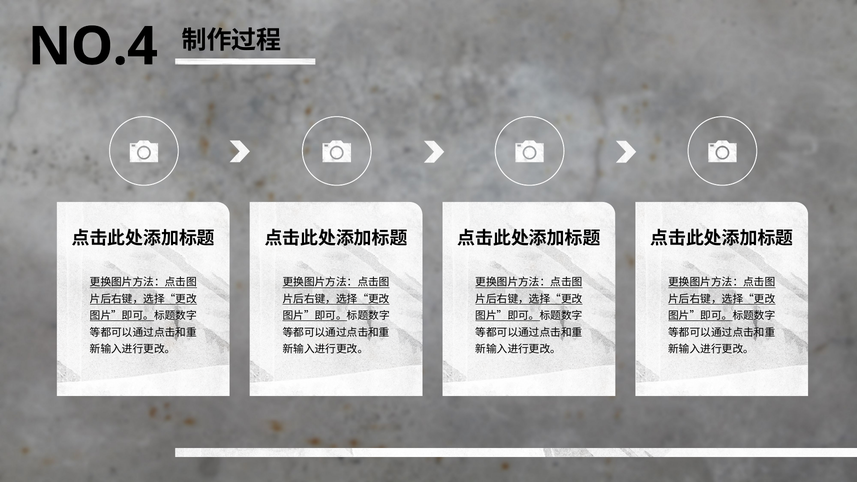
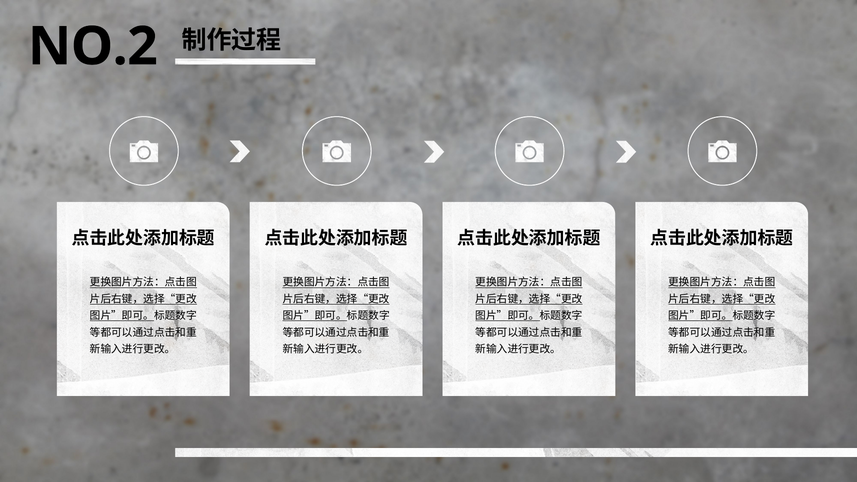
NO.4: NO.4 -> NO.2
